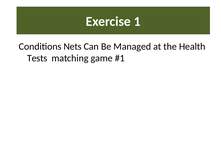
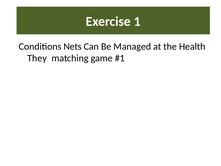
Tests: Tests -> They
